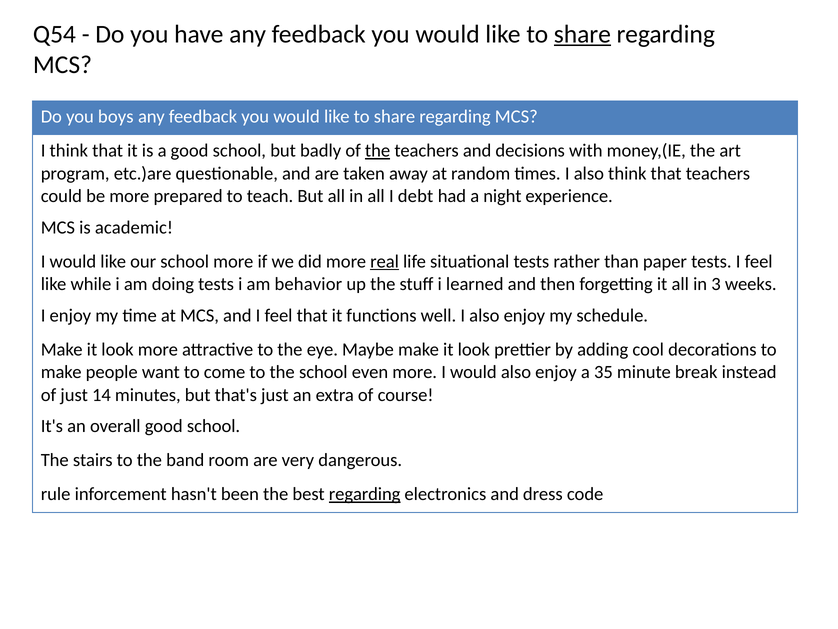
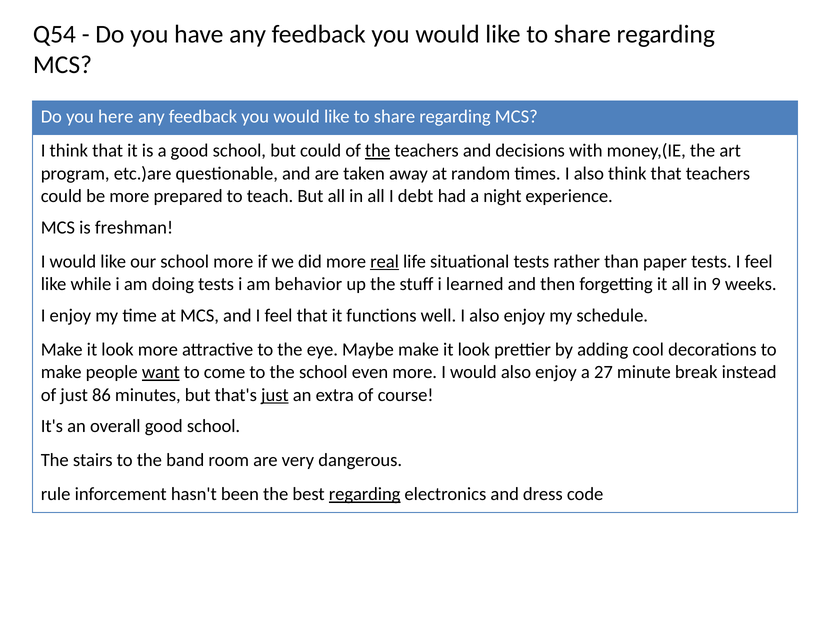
share at (582, 34) underline: present -> none
boys: boys -> here
but badly: badly -> could
academic: academic -> freshman
3: 3 -> 9
want underline: none -> present
35: 35 -> 27
14: 14 -> 86
just at (275, 395) underline: none -> present
